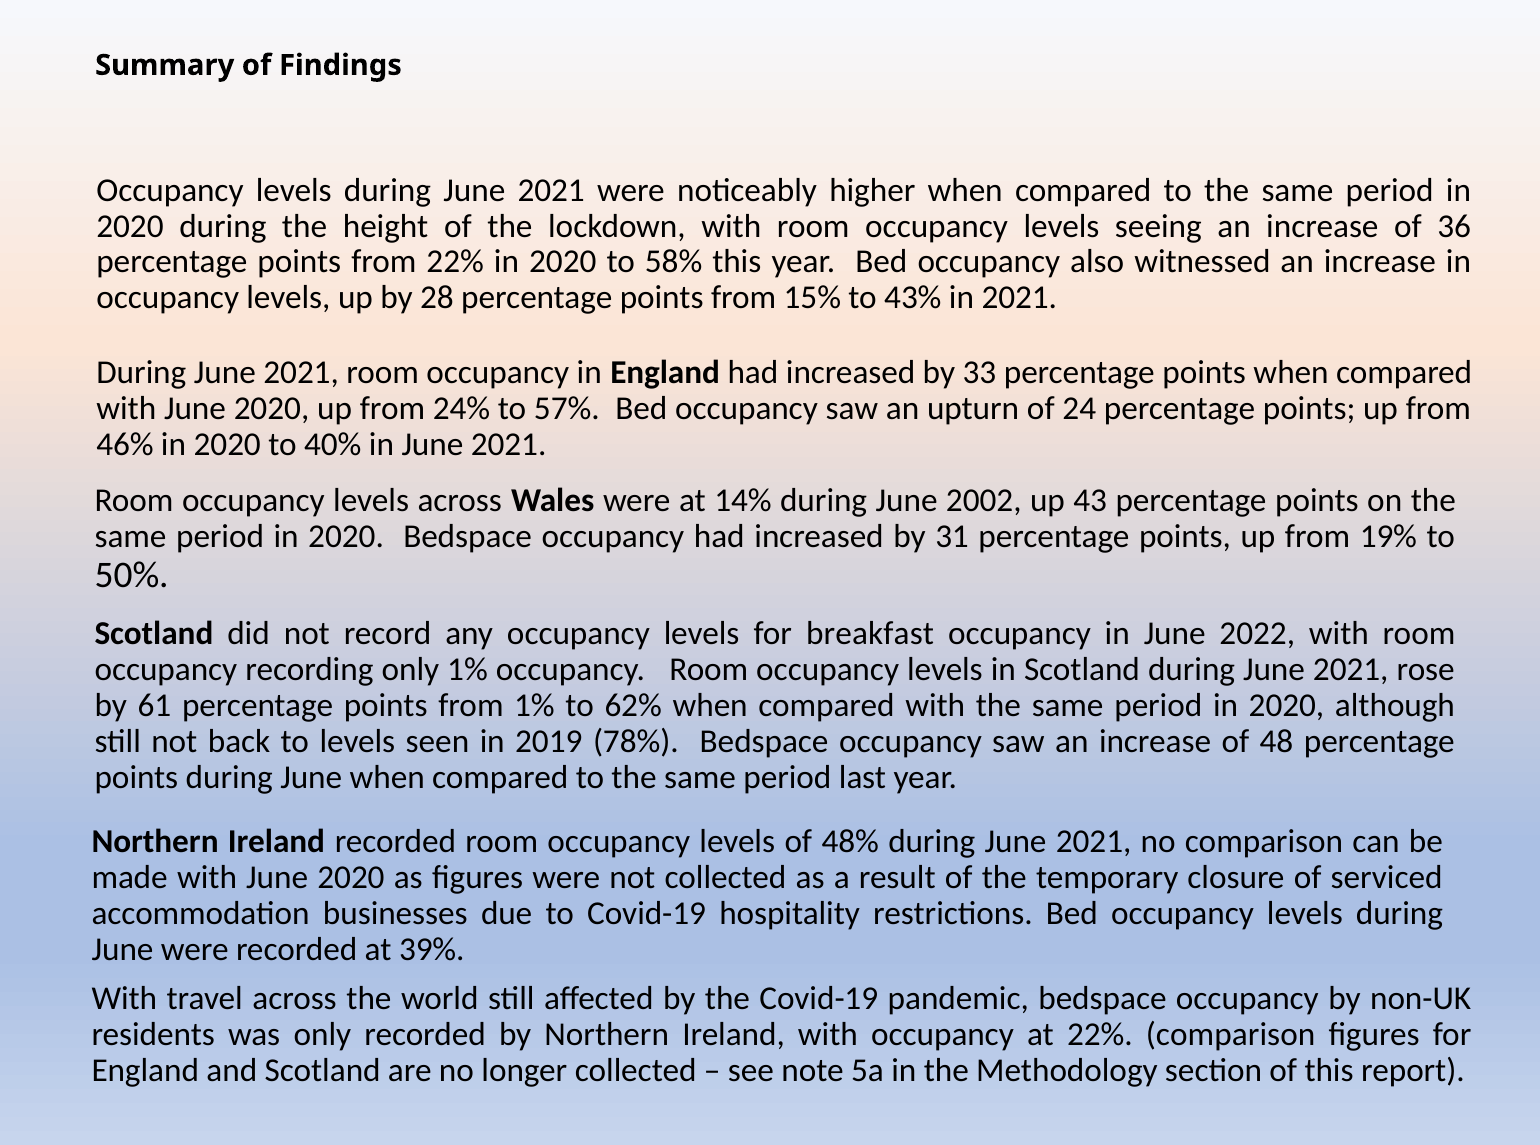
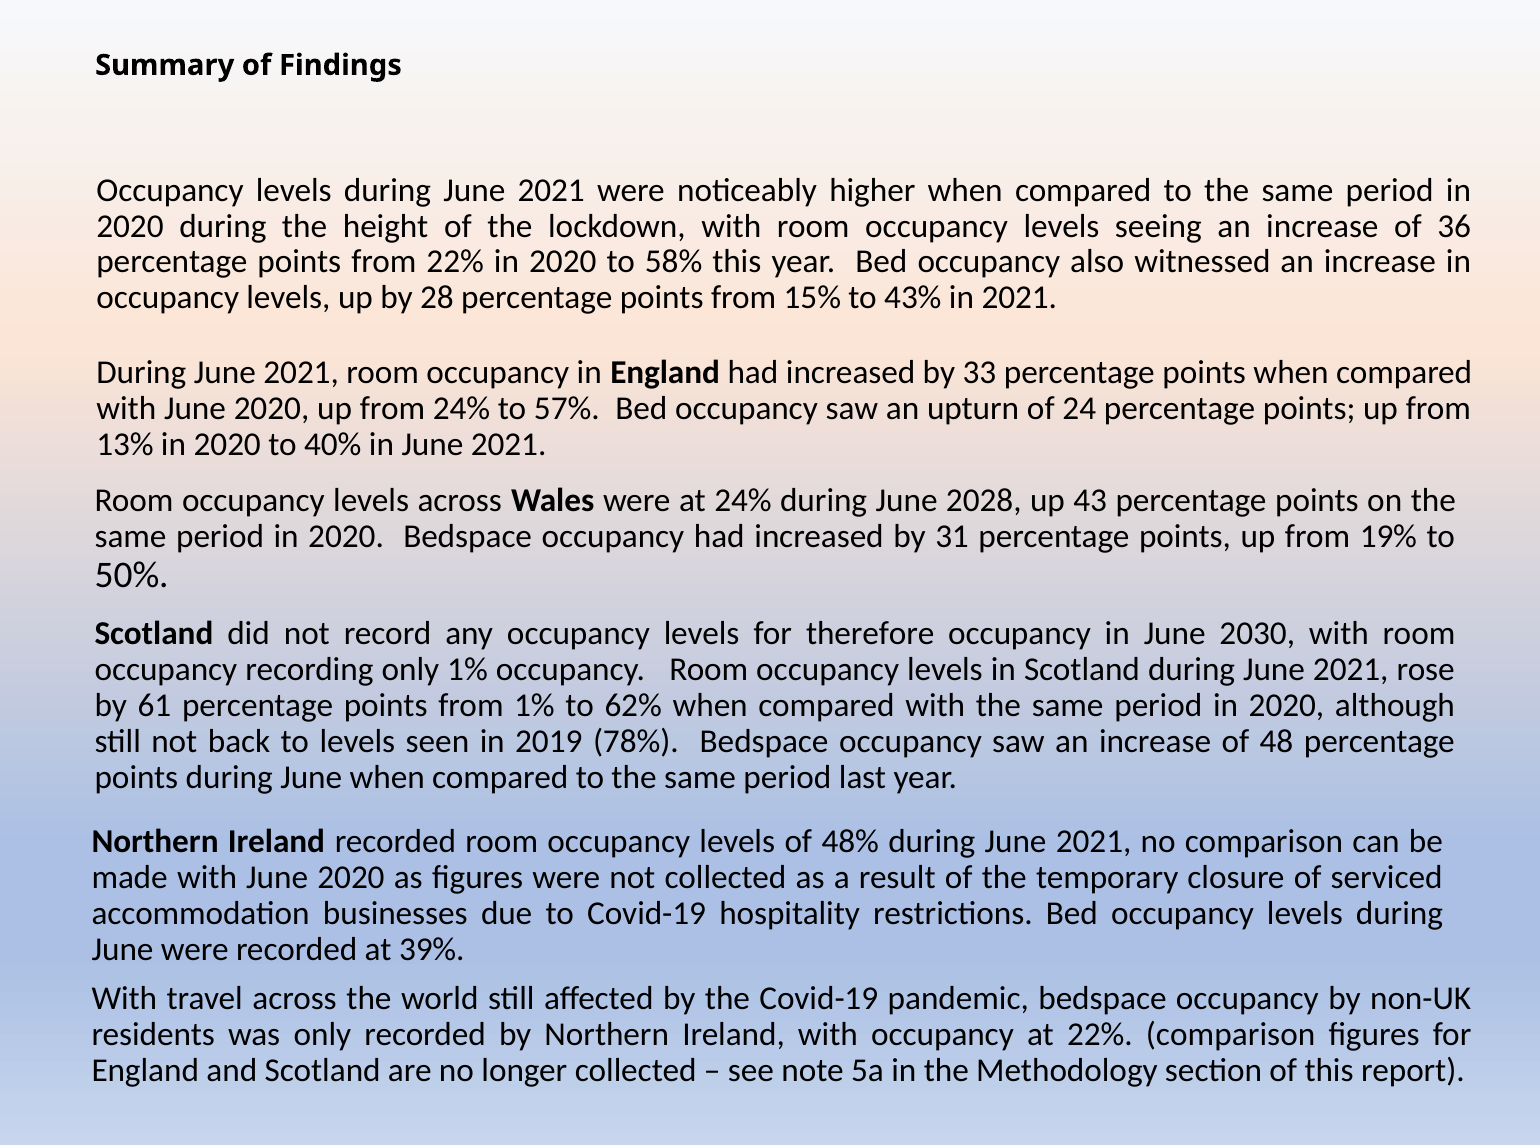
46%: 46% -> 13%
at 14%: 14% -> 24%
2002: 2002 -> 2028
breakfast: breakfast -> therefore
2022: 2022 -> 2030
